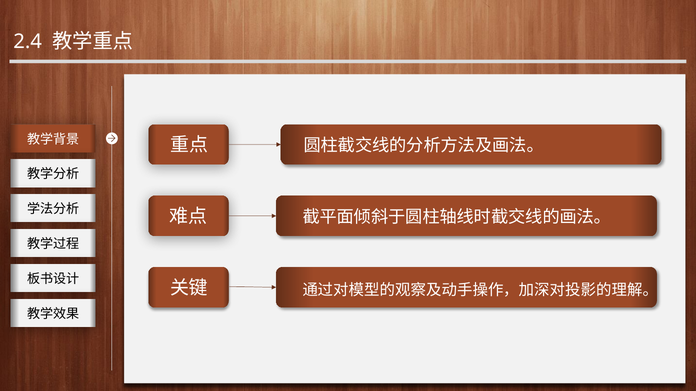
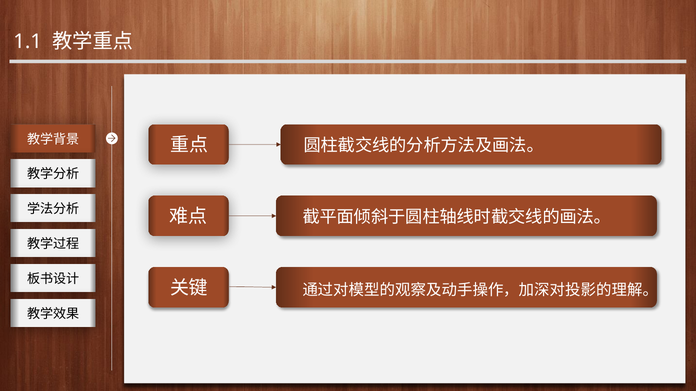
2.4: 2.4 -> 1.1
